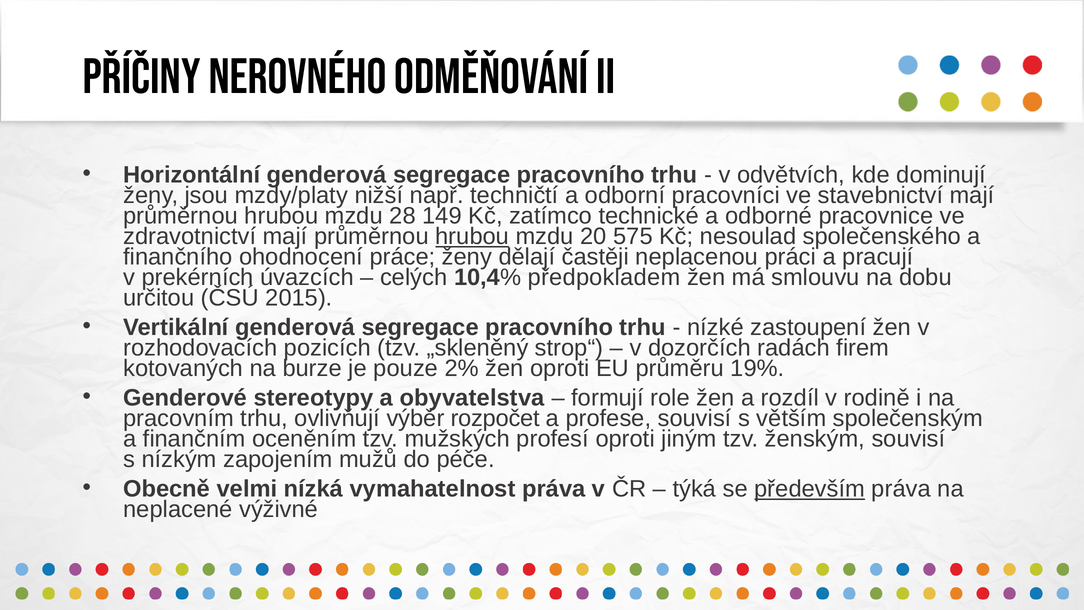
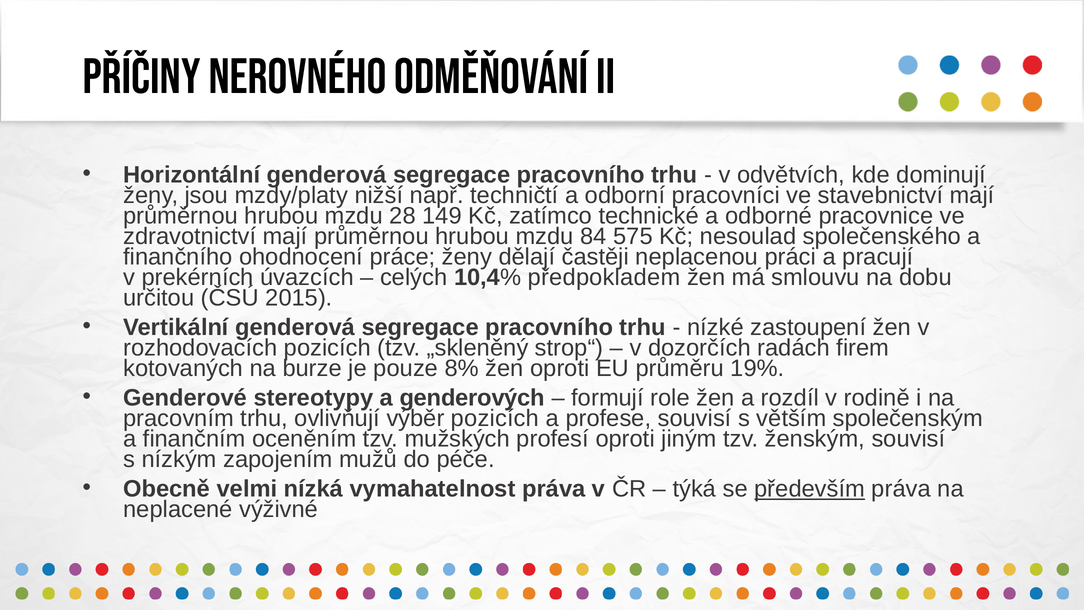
hrubou at (472, 236) underline: present -> none
20: 20 -> 84
2%: 2% -> 8%
obyvatelstva: obyvatelstva -> genderových
výběr rozpočet: rozpočet -> pozicích
